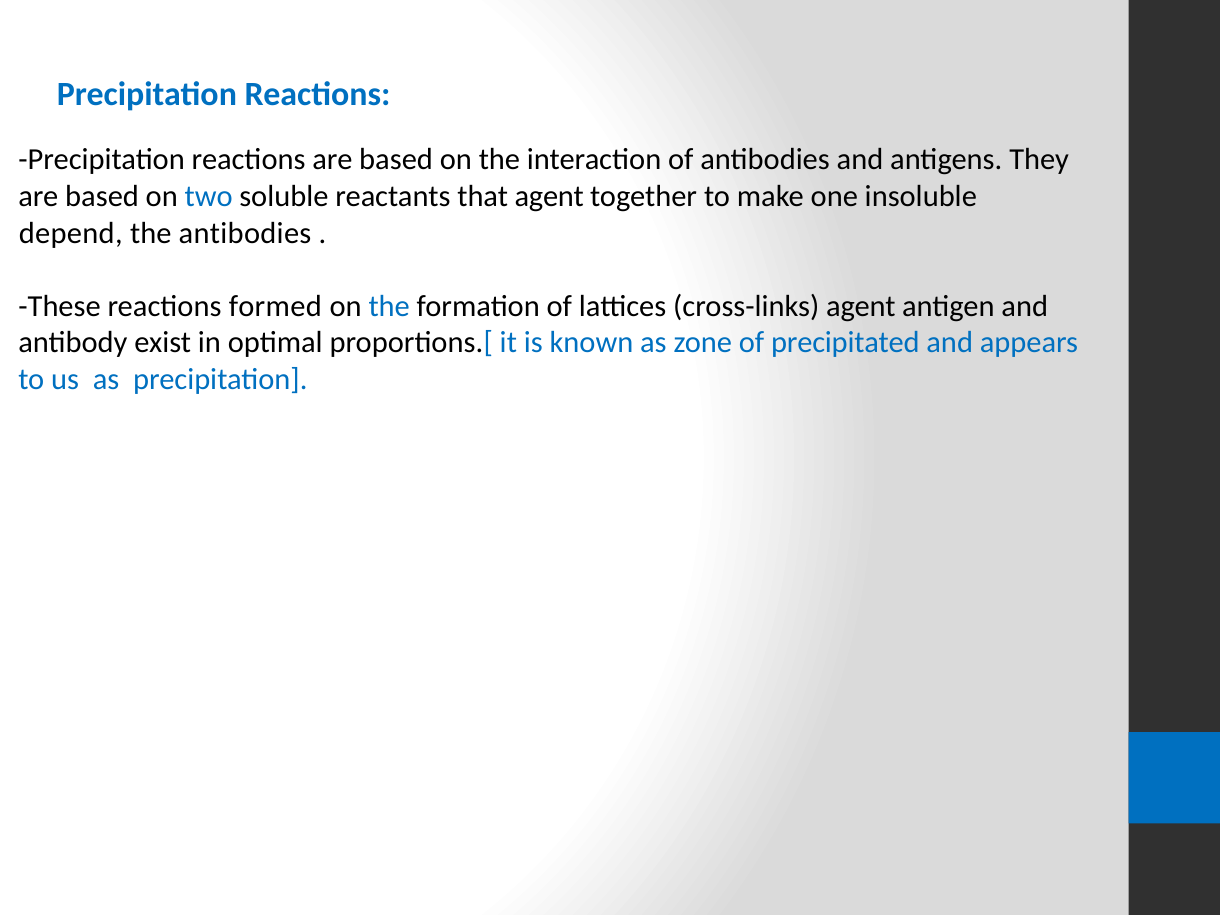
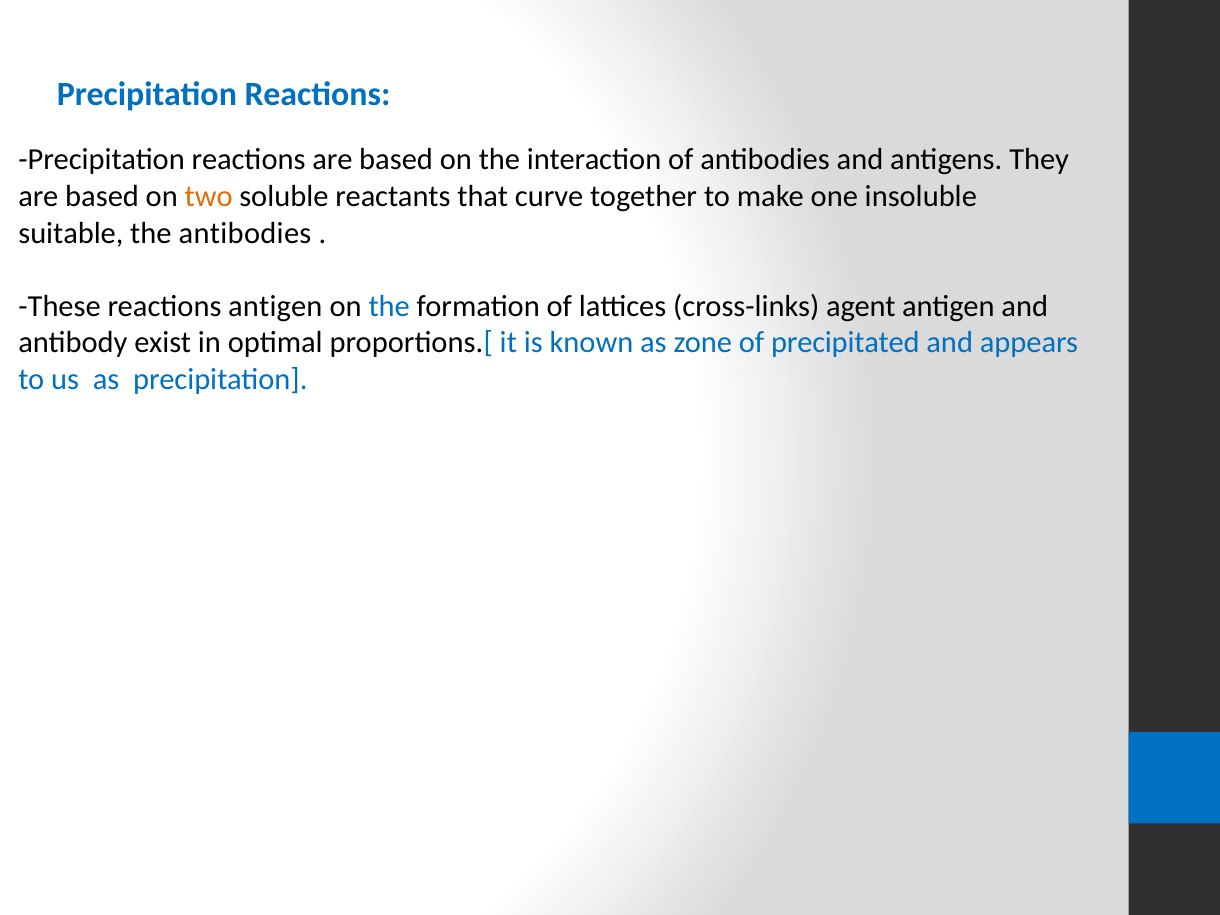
two colour: blue -> orange
that agent: agent -> curve
depend: depend -> suitable
reactions formed: formed -> antigen
